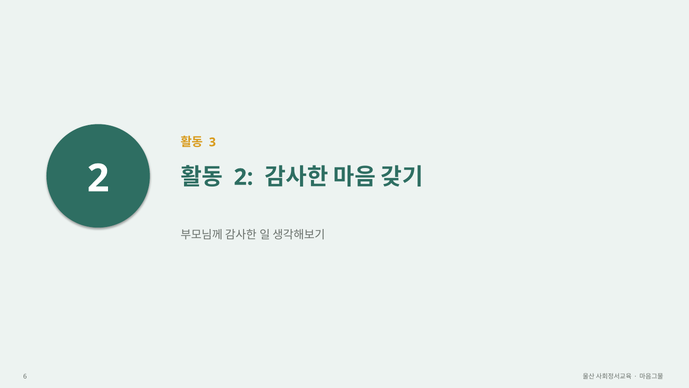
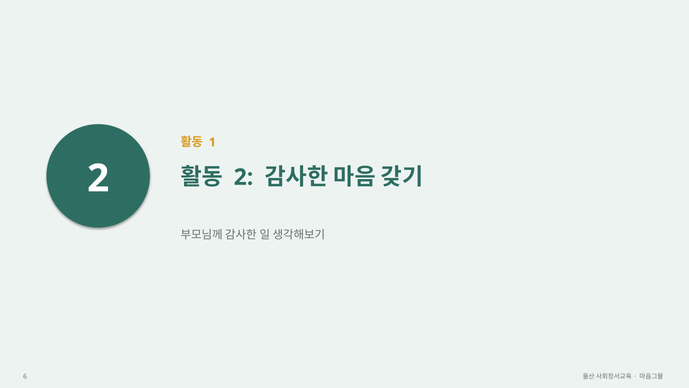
3: 3 -> 1
